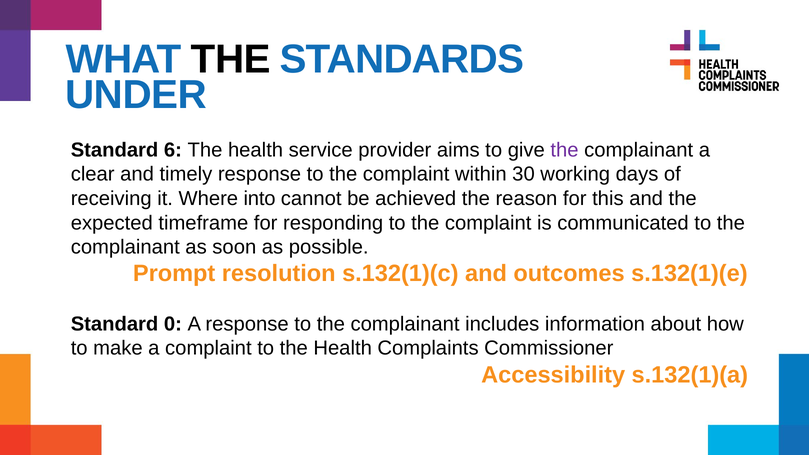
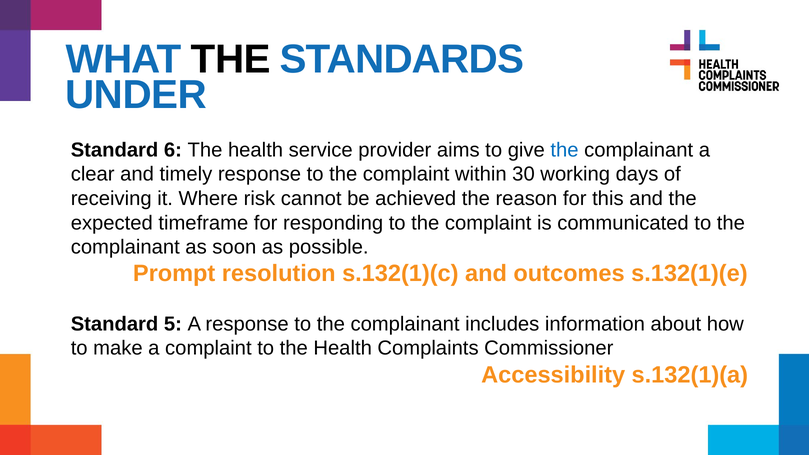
the at (564, 150) colour: purple -> blue
into: into -> risk
0: 0 -> 5
